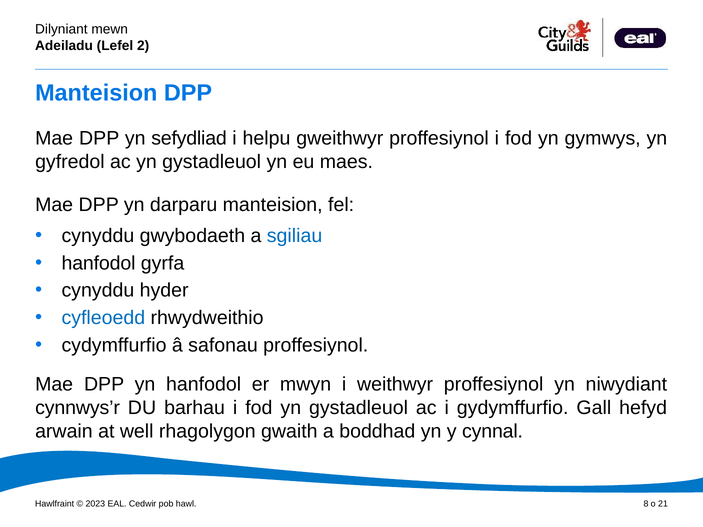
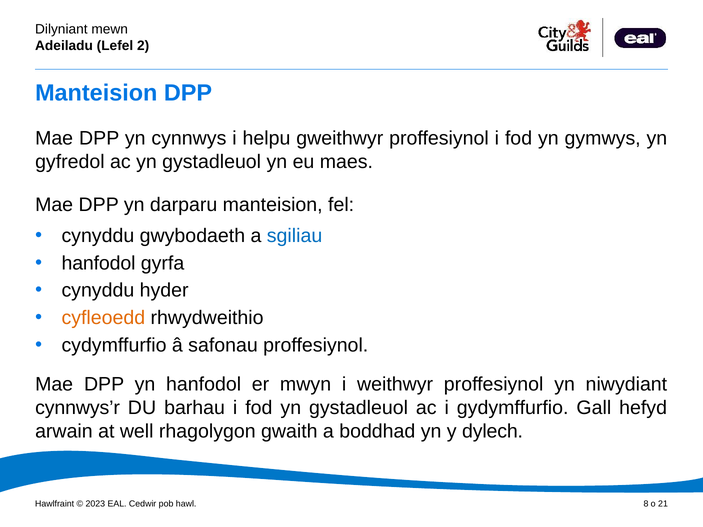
sefydliad: sefydliad -> cynnwys
cyfleoedd colour: blue -> orange
cynnal: cynnal -> dylech
